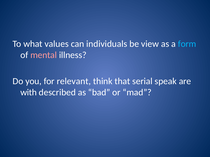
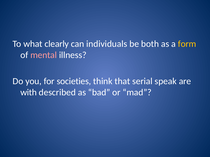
values: values -> clearly
view: view -> both
form colour: light blue -> yellow
relevant: relevant -> societies
